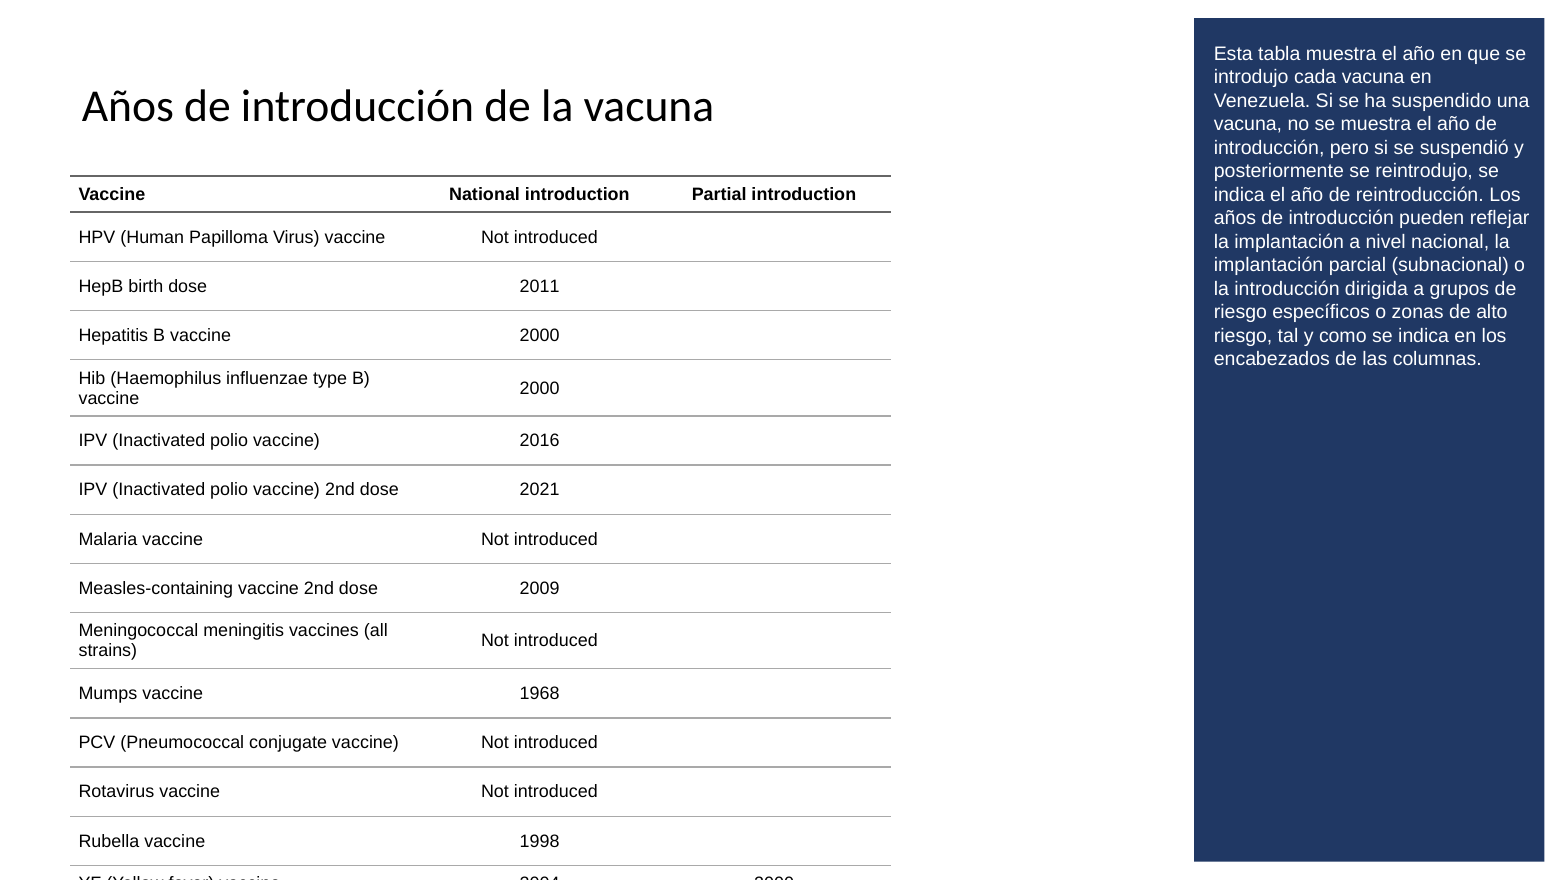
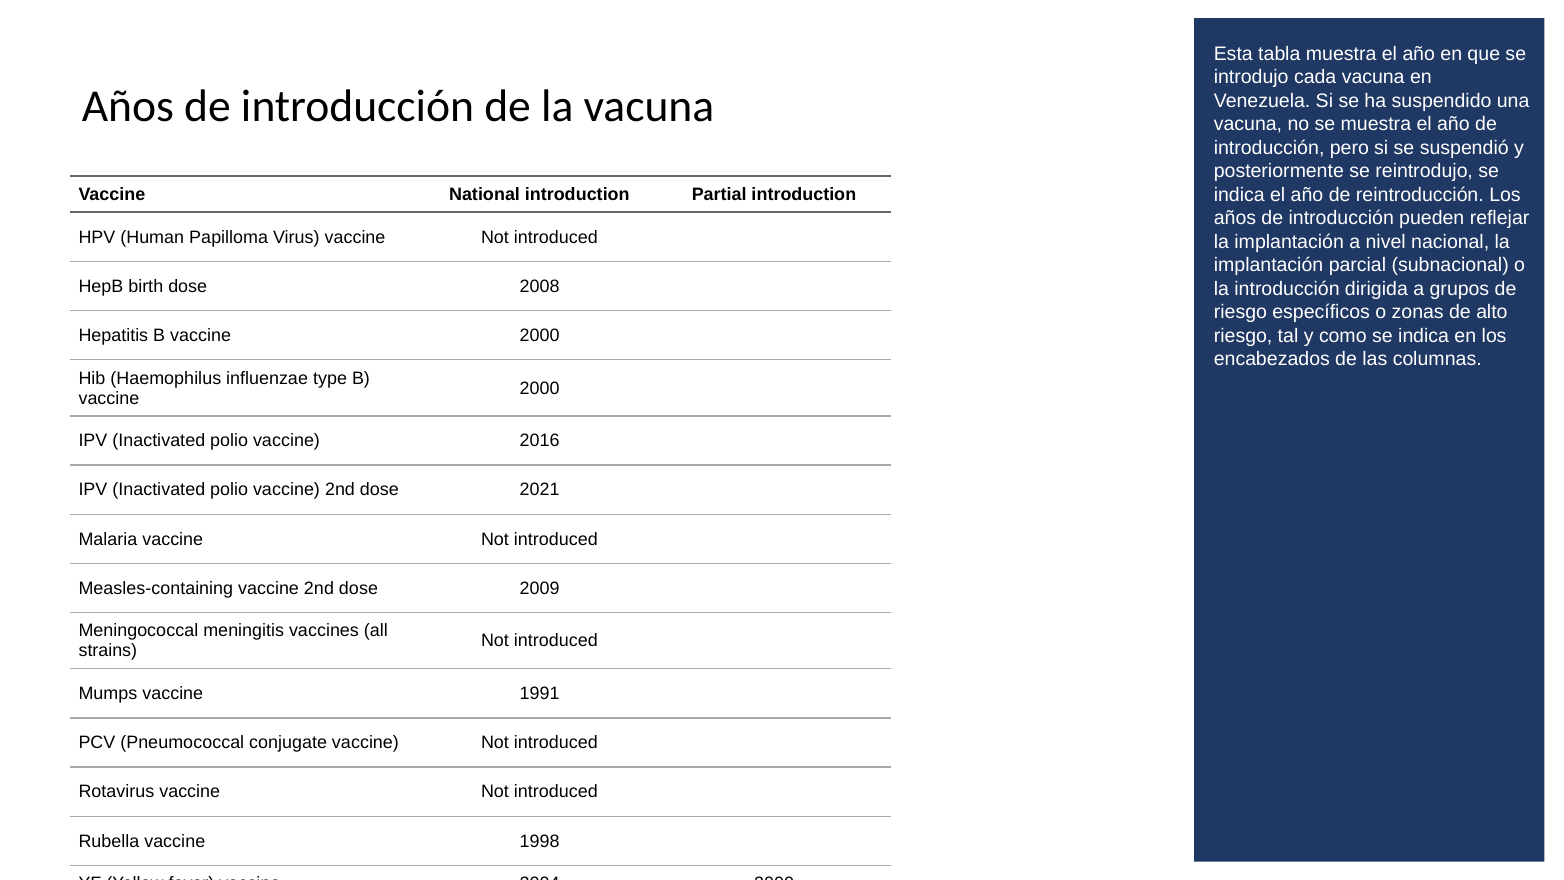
2011: 2011 -> 2008
1968: 1968 -> 1991
